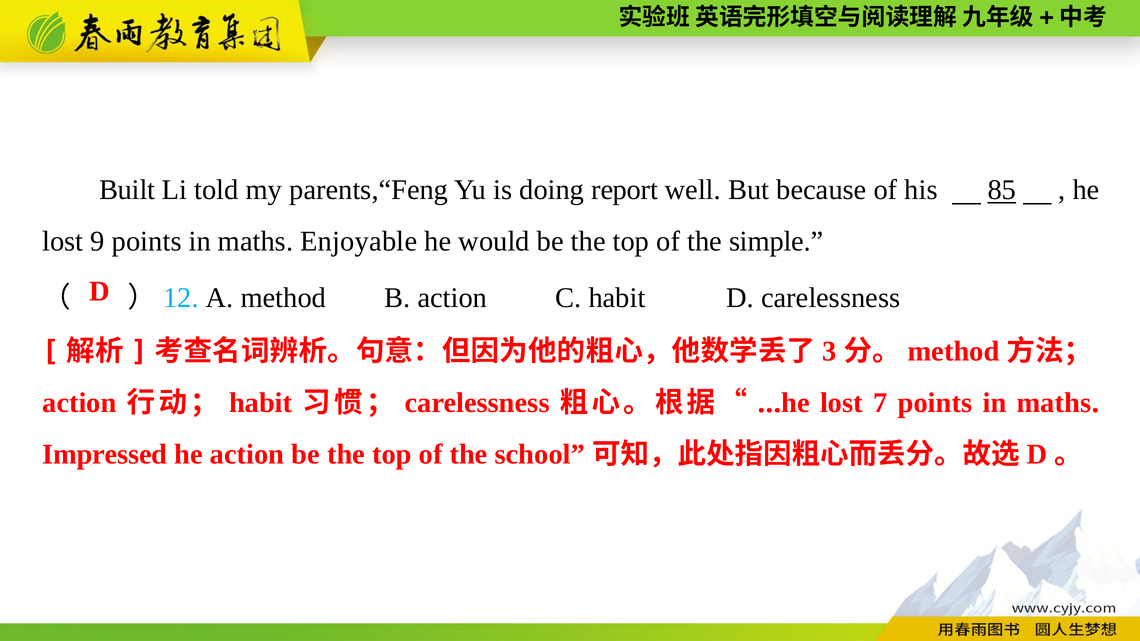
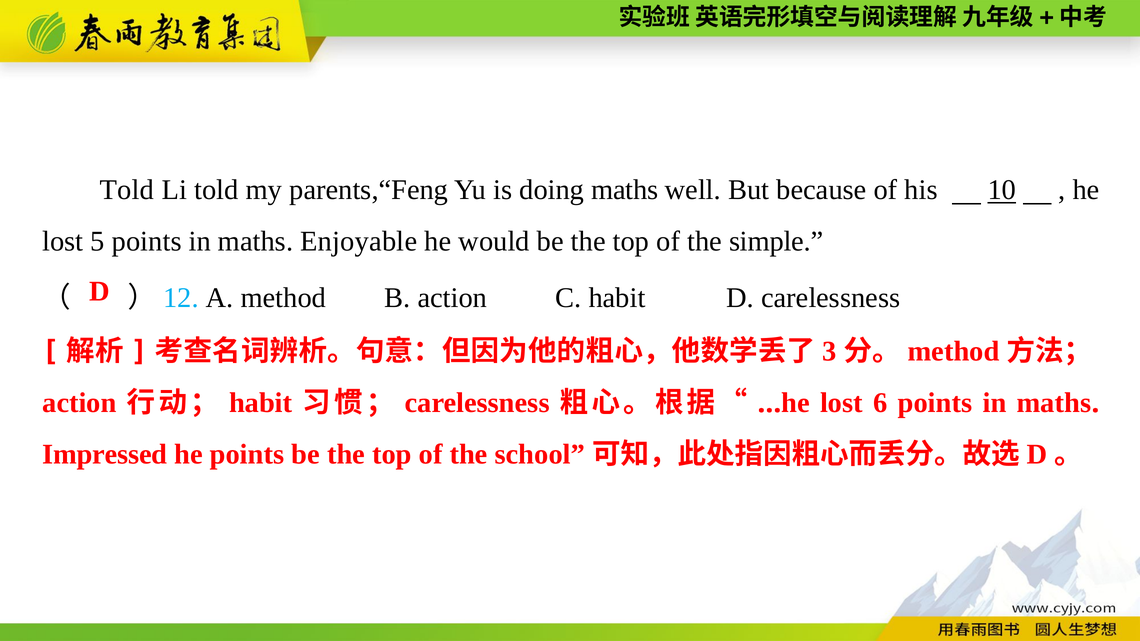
Built at (127, 190): Built -> Told
doing report: report -> maths
85: 85 -> 10
9: 9 -> 5
7: 7 -> 6
he action: action -> points
